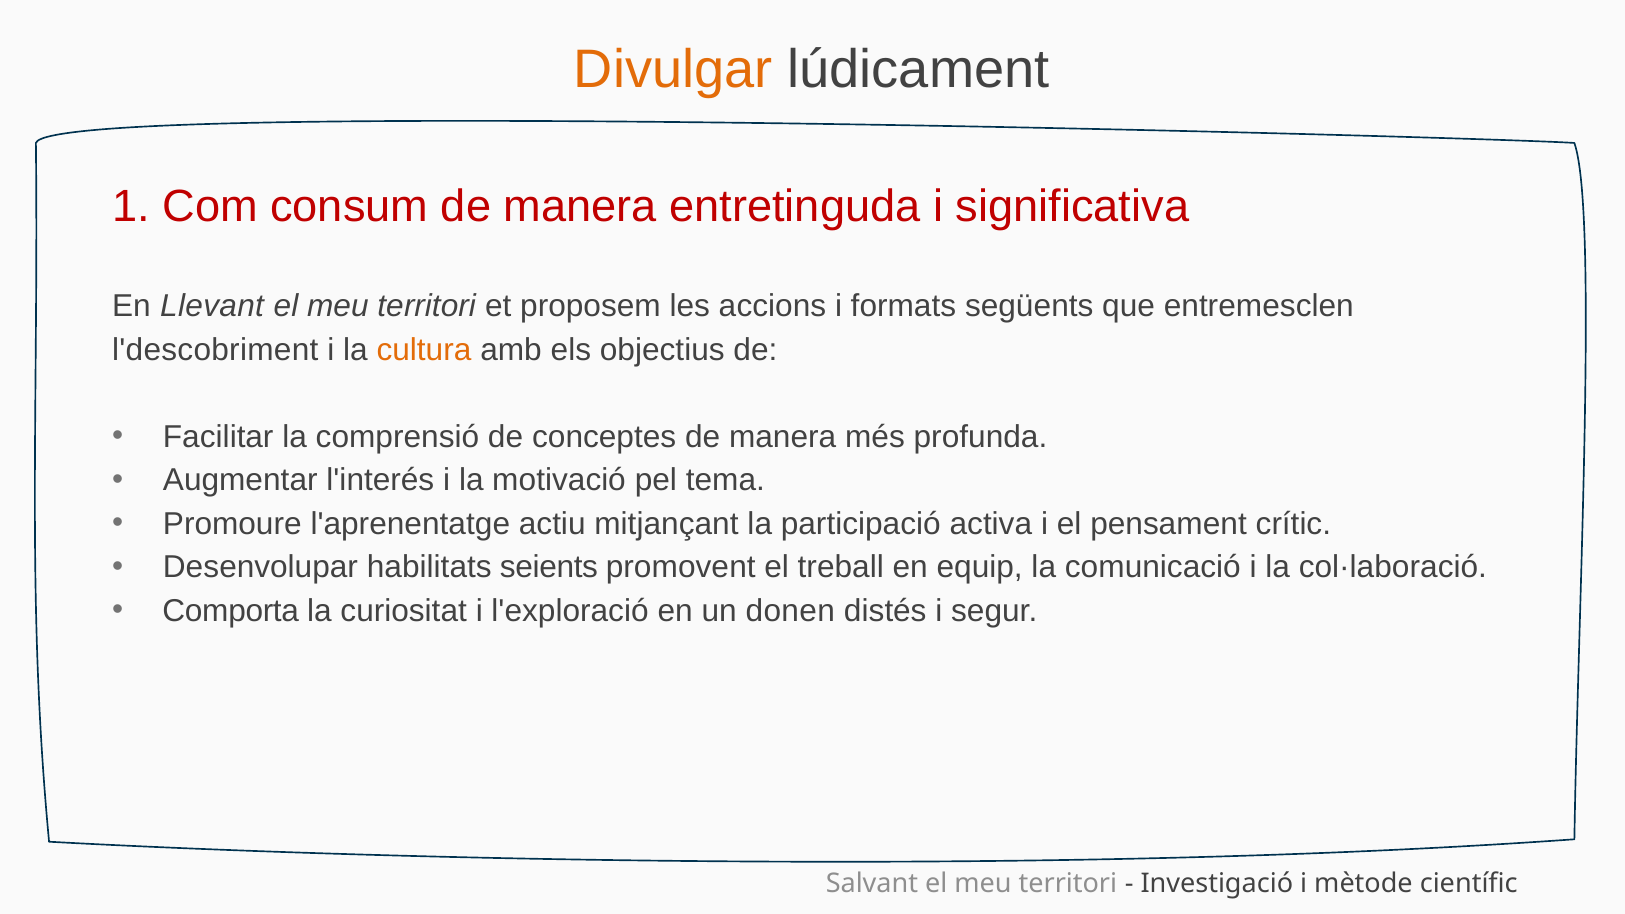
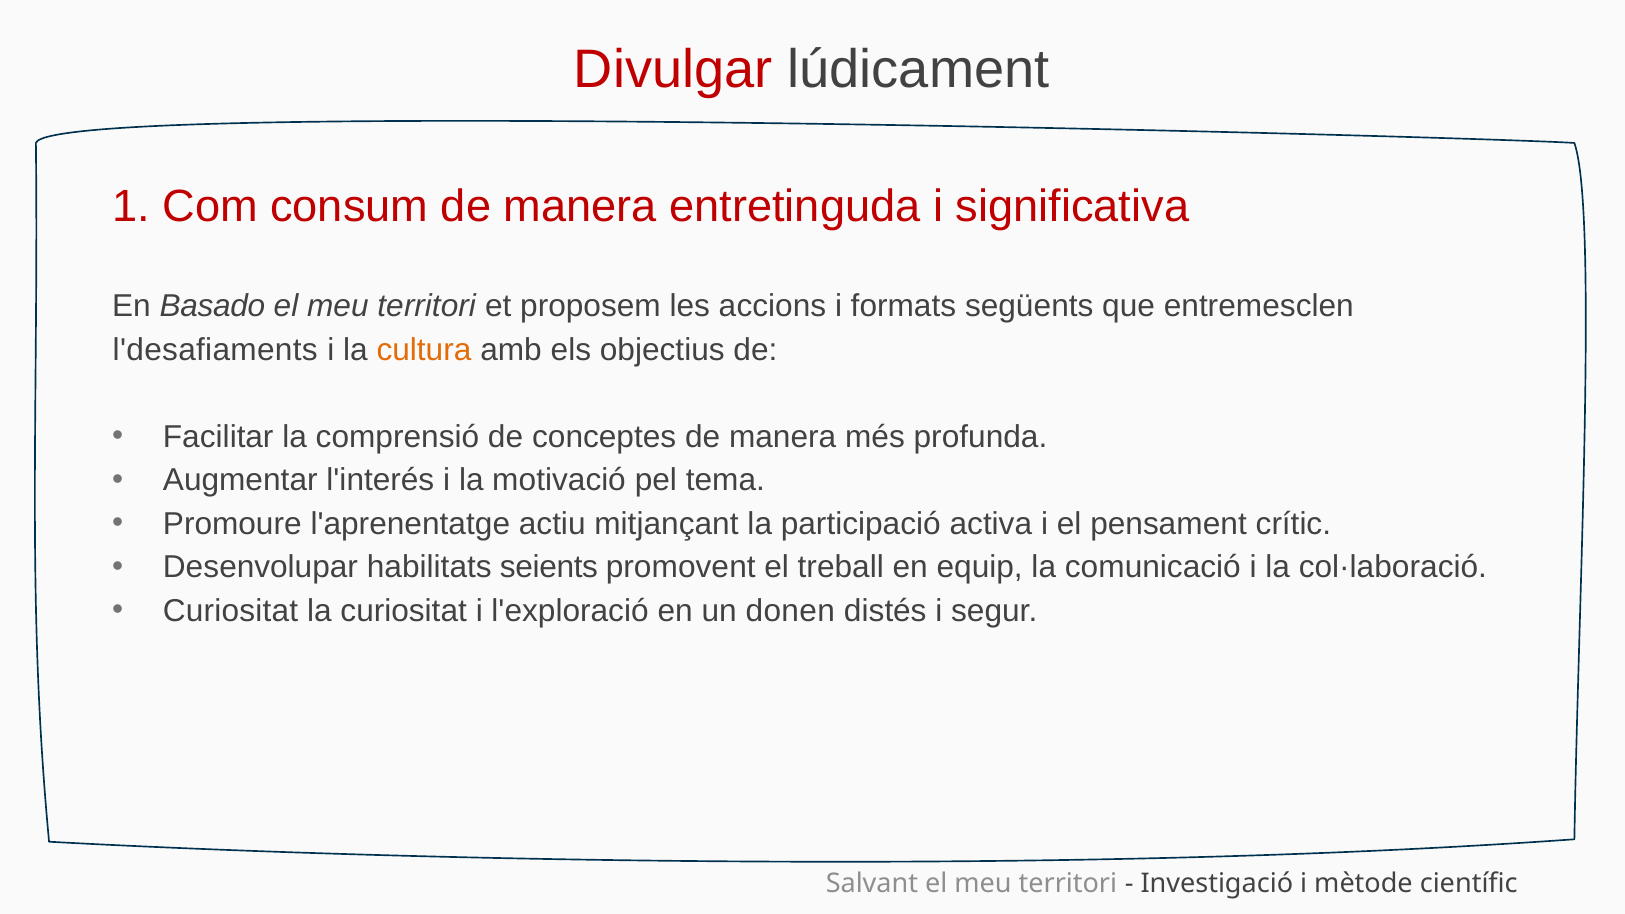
Divulgar colour: orange -> red
Llevant: Llevant -> Basado
l'descobriment: l'descobriment -> l'desafiaments
Comporta at (231, 611): Comporta -> Curiositat
